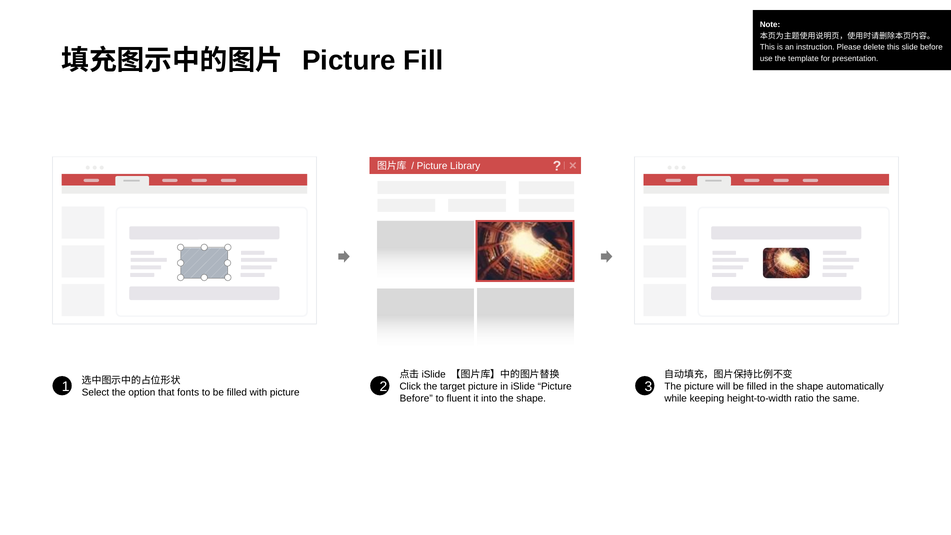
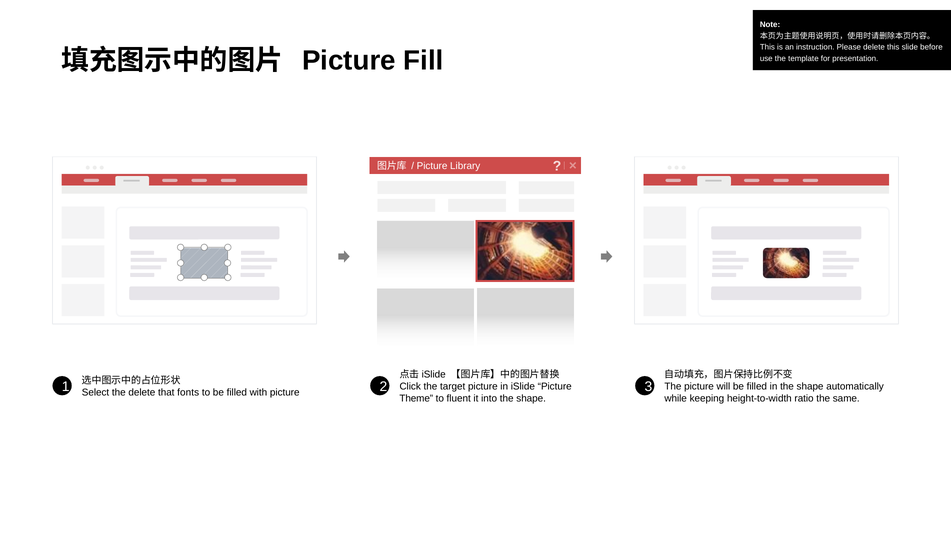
the option: option -> delete
Before at (416, 398): Before -> Theme
